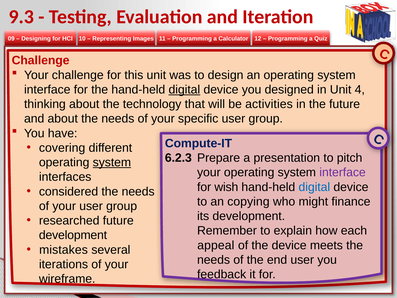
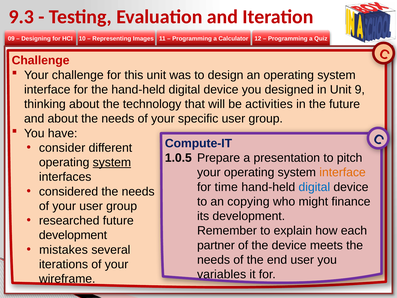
digital at (184, 89) underline: present -> none
4: 4 -> 9
covering: covering -> consider
6.2.3: 6.2.3 -> 1.0.5
interface at (343, 172) colour: purple -> orange
wish: wish -> time
appeal: appeal -> partner
feedback: feedback -> variables
